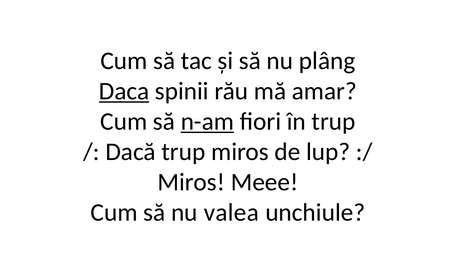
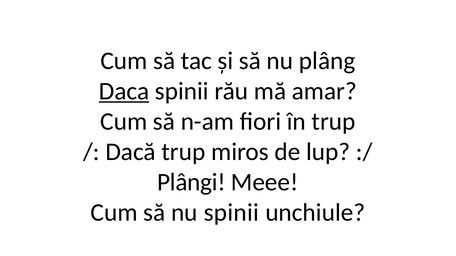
n-am underline: present -> none
Miros at (191, 182): Miros -> Plângi
nu valea: valea -> spinii
